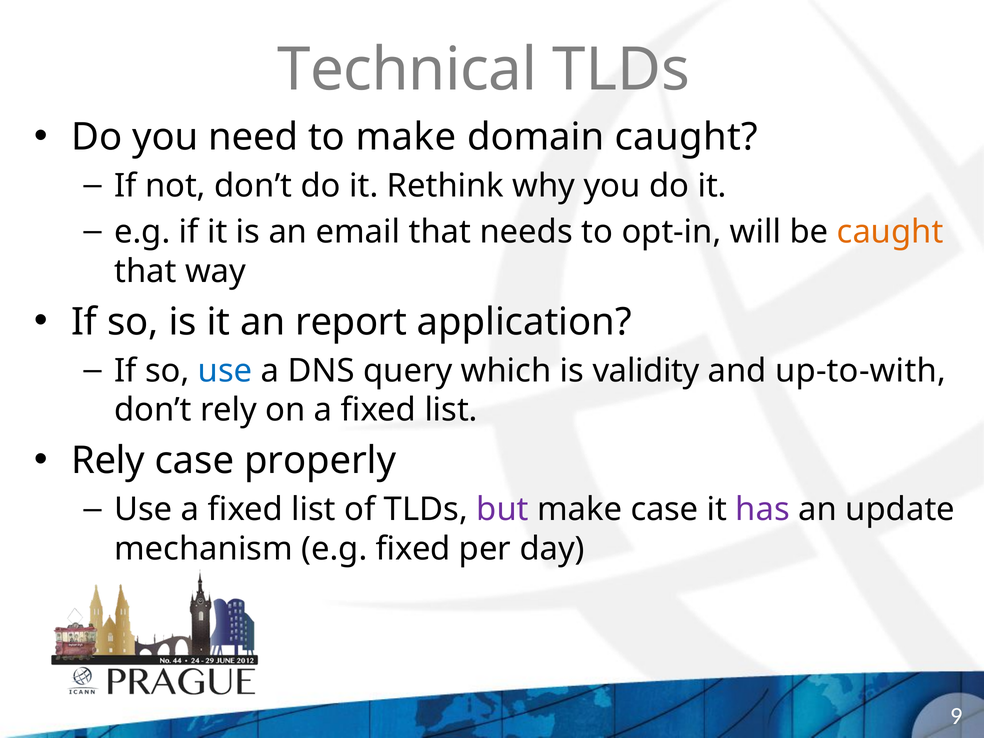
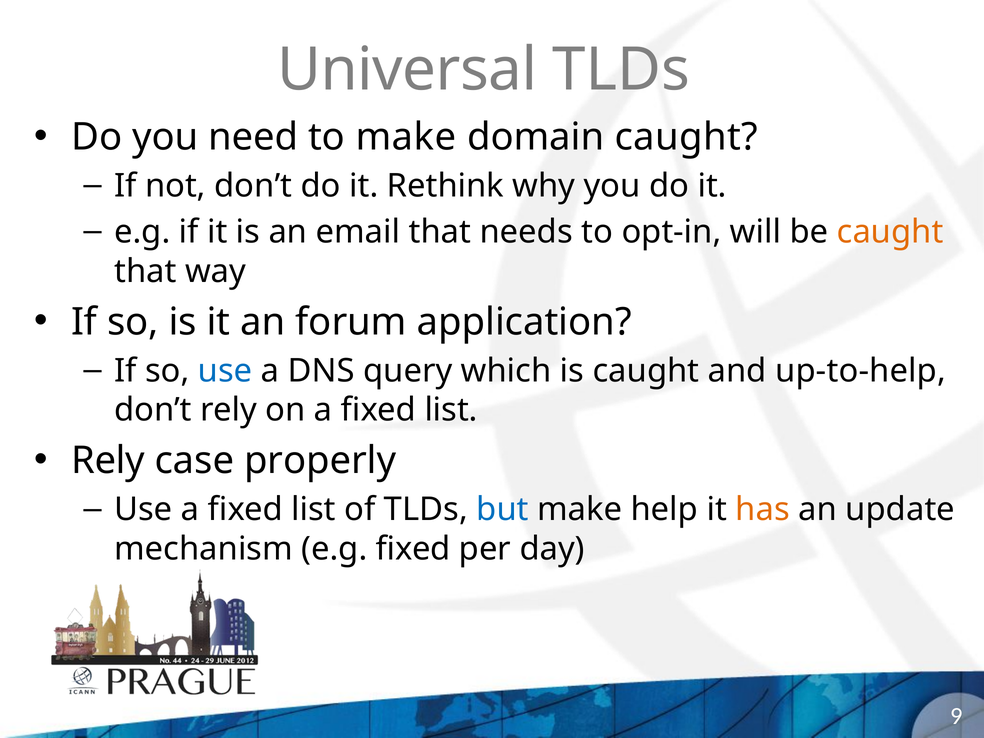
Technical: Technical -> Universal
report: report -> forum
is validity: validity -> caught
up-to-with: up-to-with -> up-to-help
but colour: purple -> blue
make case: case -> help
has colour: purple -> orange
